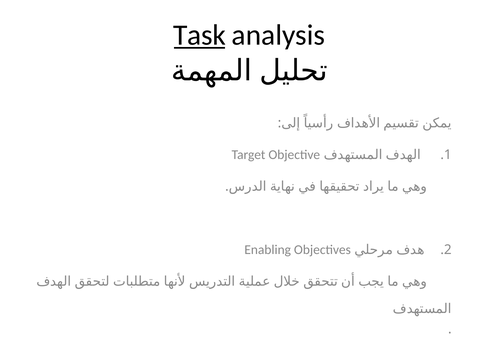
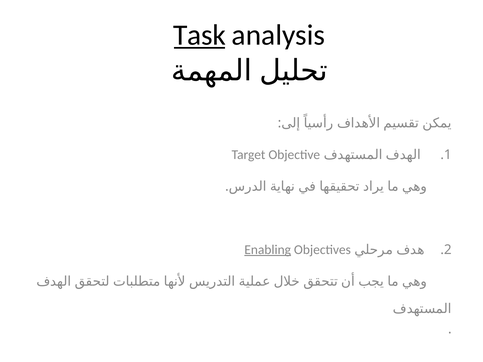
Enabling underline: none -> present
